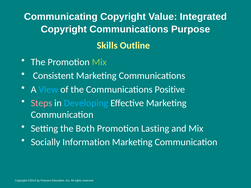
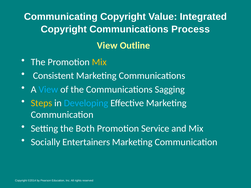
Purpose: Purpose -> Process
Skills at (107, 46): Skills -> View
Mix at (99, 62) colour: light green -> yellow
Positive: Positive -> Sagging
Steps colour: pink -> yellow
Lasting: Lasting -> Service
Information: Information -> Entertainers
